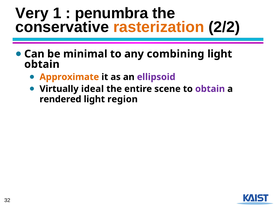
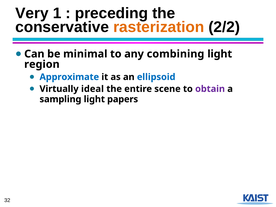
penumbra: penumbra -> preceding
obtain at (42, 64): obtain -> region
Approximate colour: orange -> blue
ellipsoid colour: purple -> blue
rendered: rendered -> sampling
region: region -> papers
